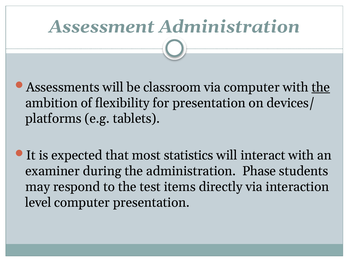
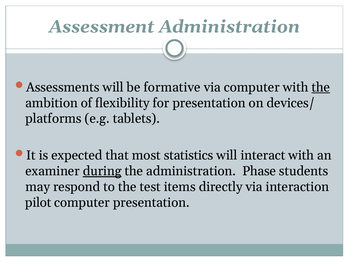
classroom: classroom -> formative
during underline: none -> present
level: level -> pilot
